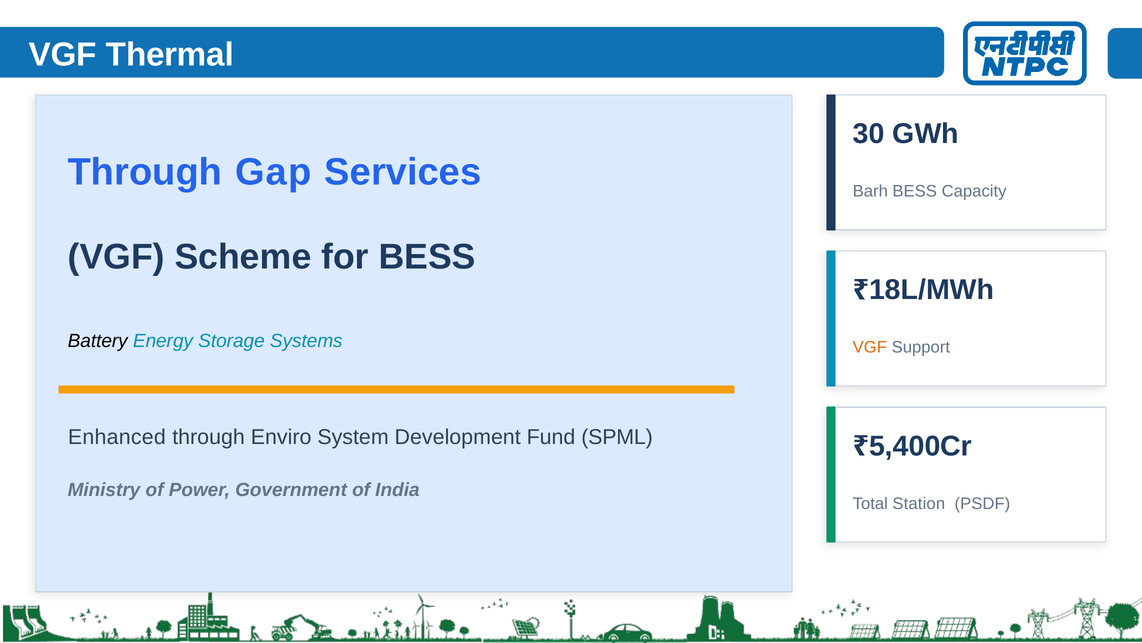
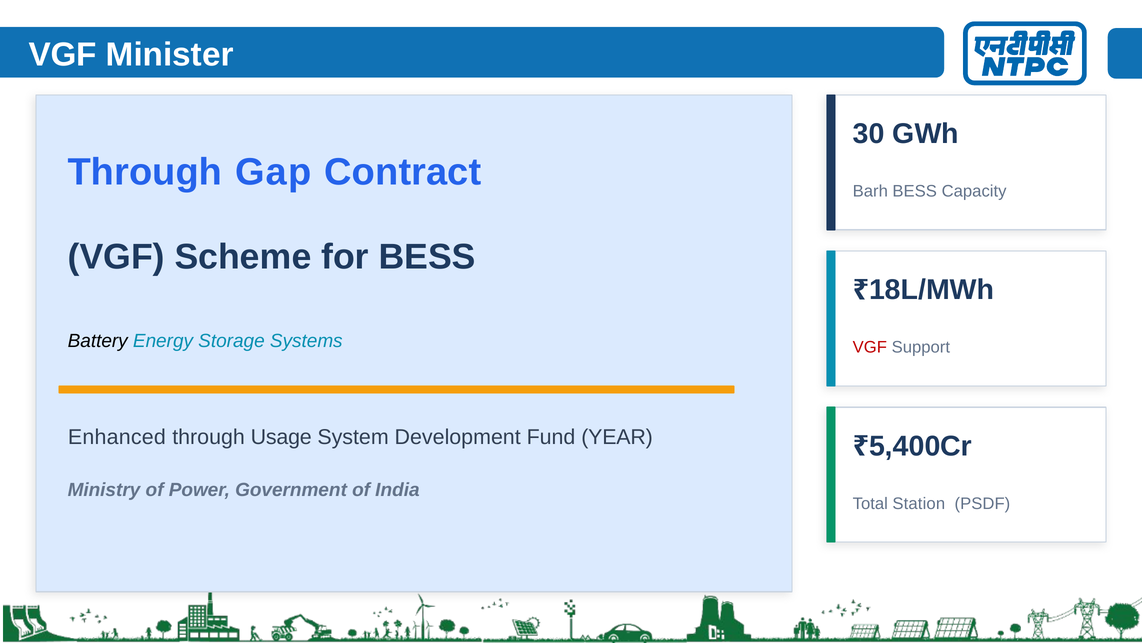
Thermal: Thermal -> Minister
Services: Services -> Contract
VGF at (870, 347) colour: orange -> red
Enviro: Enviro -> Usage
SPML: SPML -> YEAR
